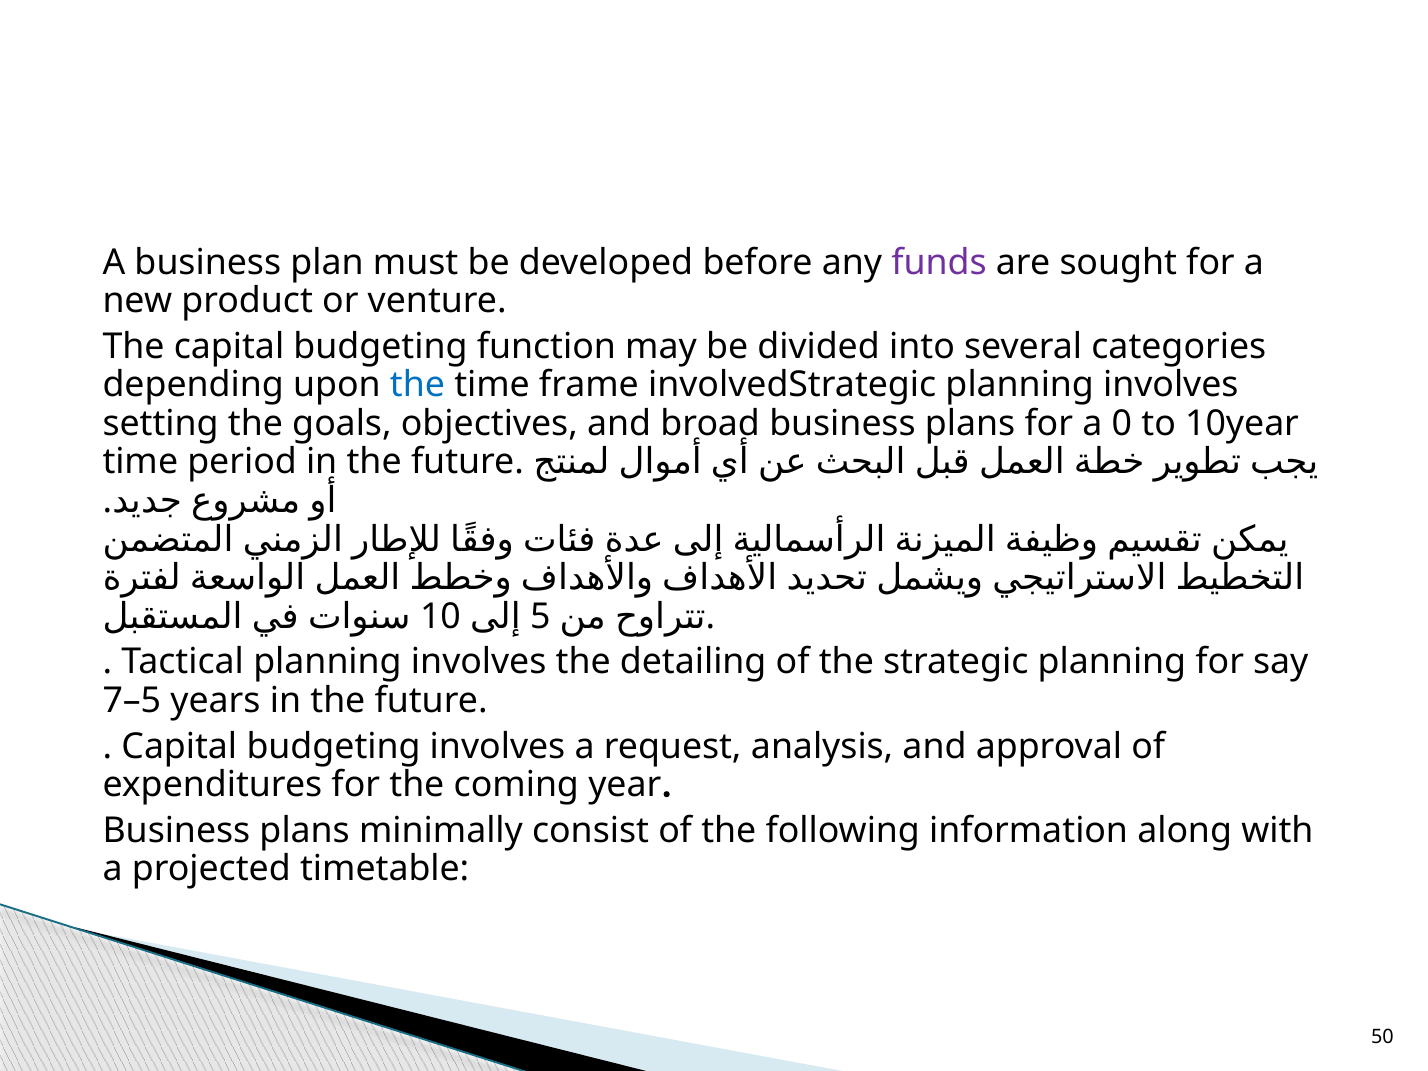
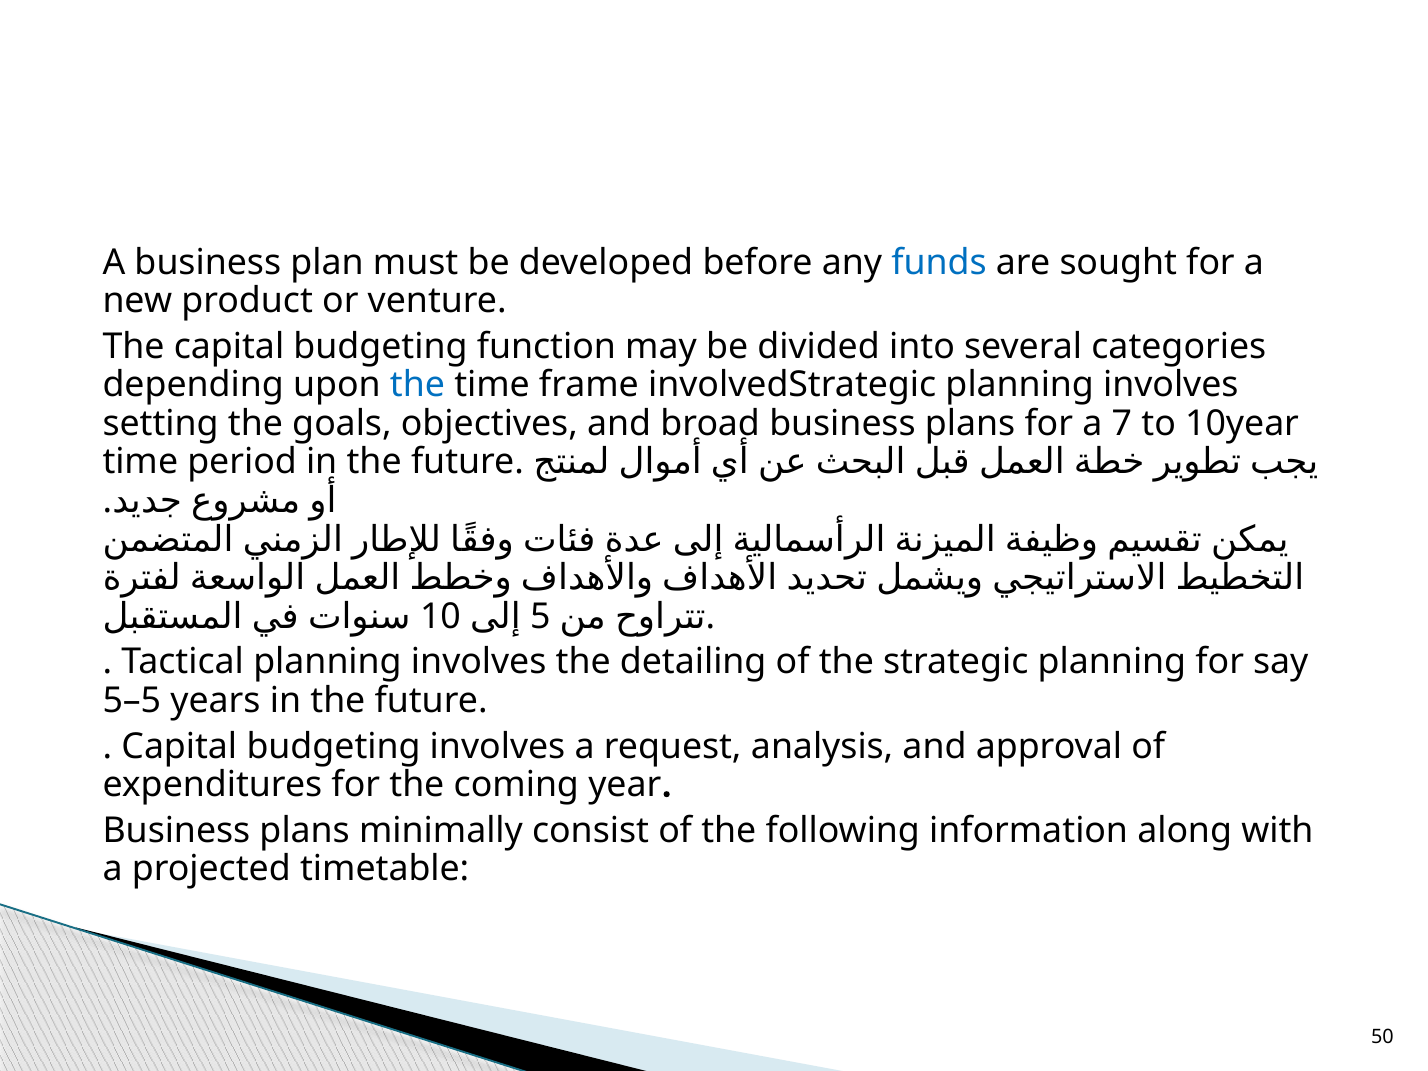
funds colour: purple -> blue
0: 0 -> 7
7–5: 7–5 -> 5–5
